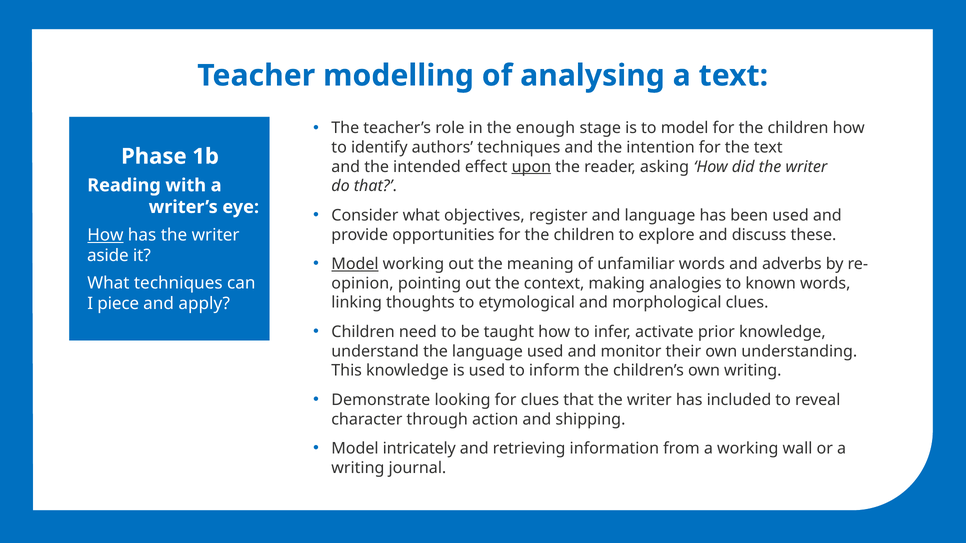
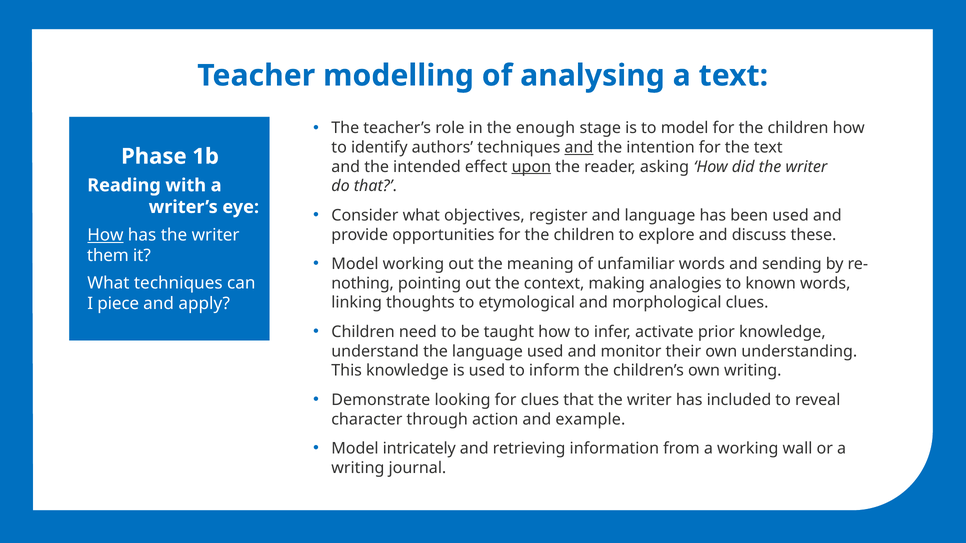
and at (579, 148) underline: none -> present
aside: aside -> them
Model at (355, 264) underline: present -> none
adverbs: adverbs -> sending
opinion: opinion -> nothing
shipping: shipping -> example
